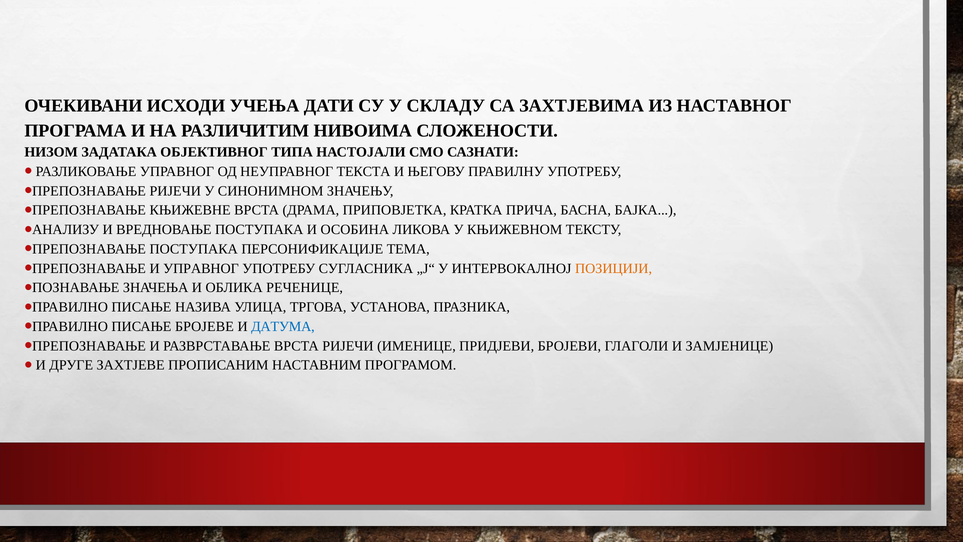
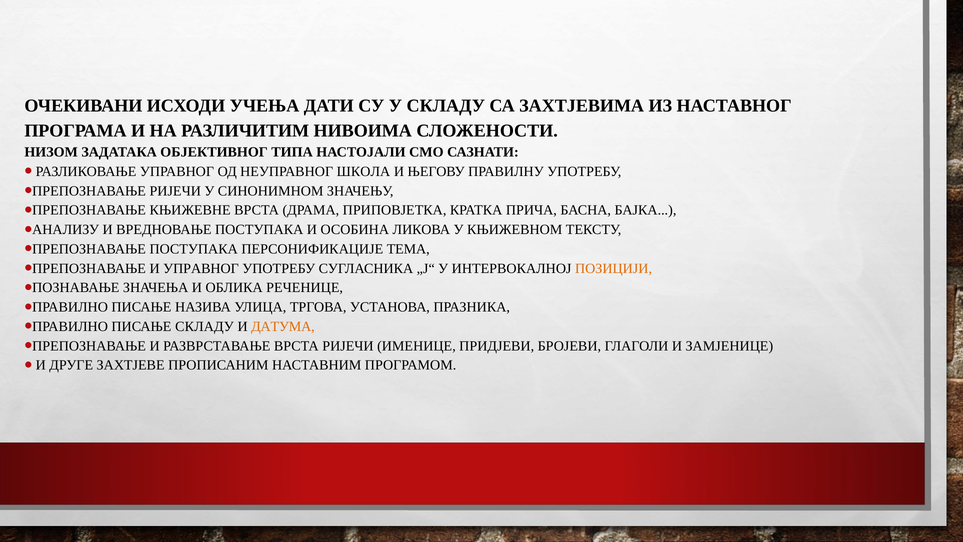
ТЕКСТА: ТЕКСТА -> ШКОЛА
ПИСАЊЕ БРОЈЕВЕ: БРОЈЕВЕ -> СКЛАДУ
ДАТУМА colour: blue -> orange
